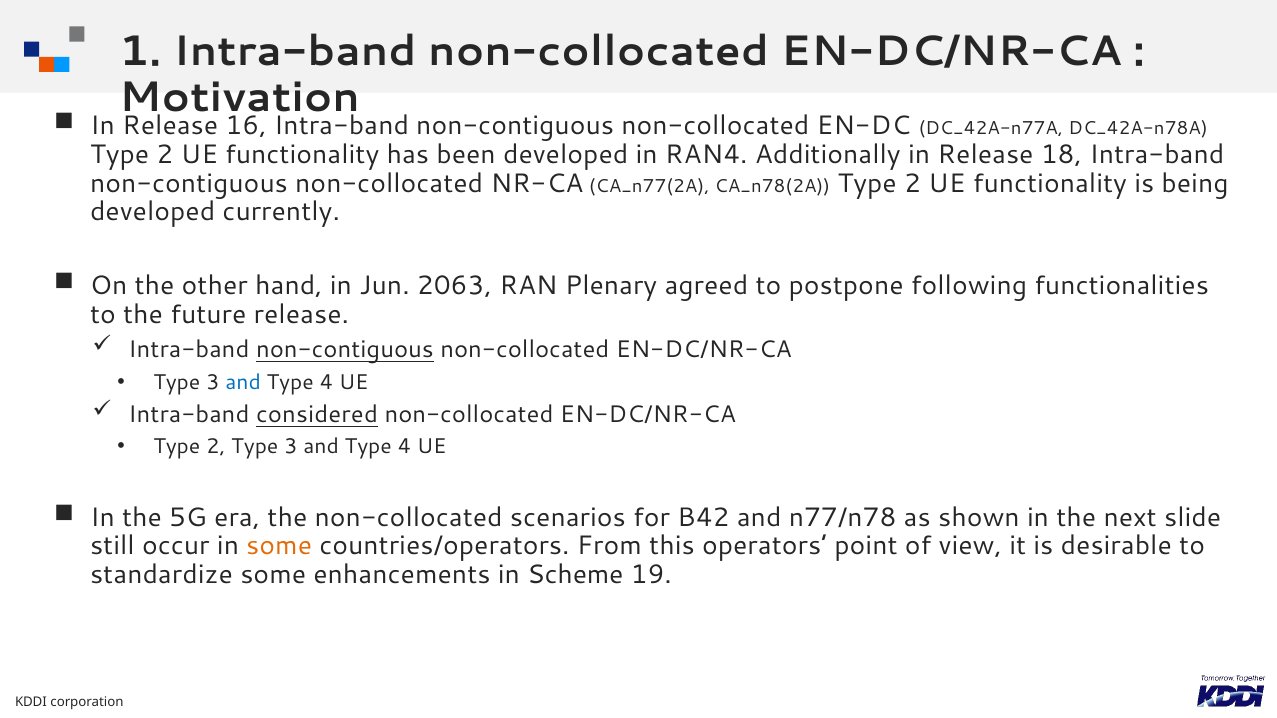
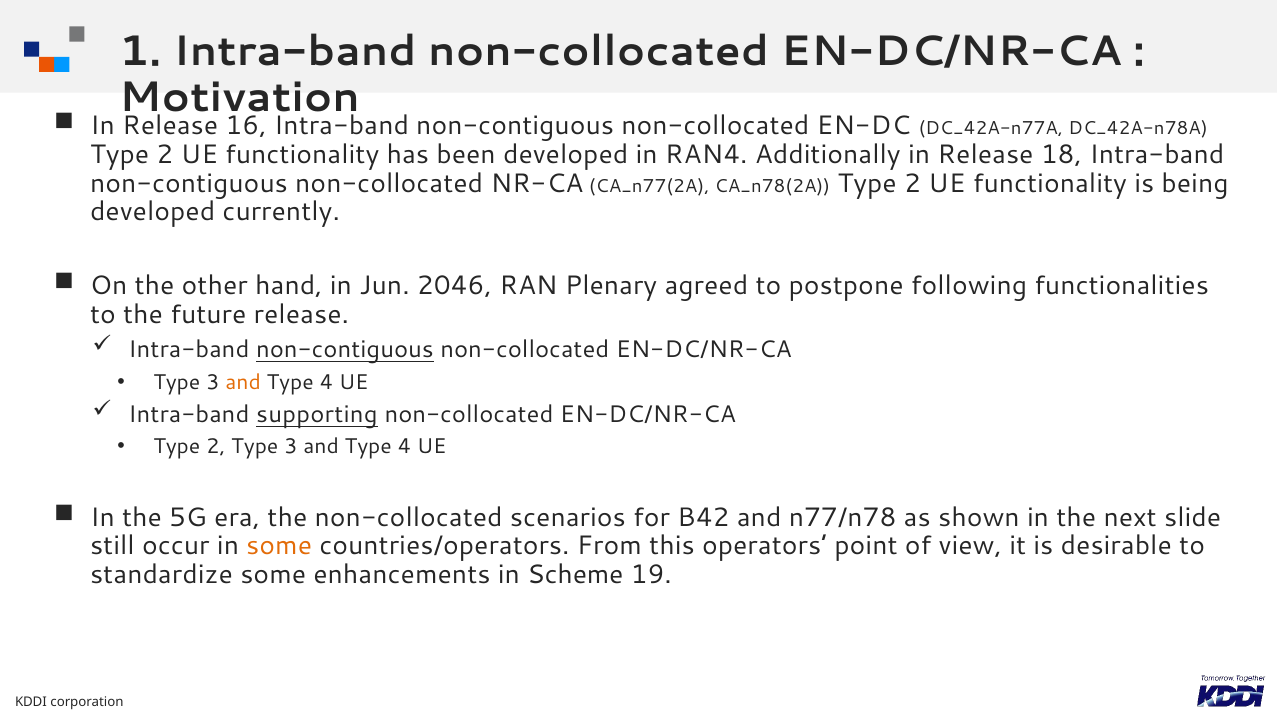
2063: 2063 -> 2046
and at (243, 382) colour: blue -> orange
considered: considered -> supporting
